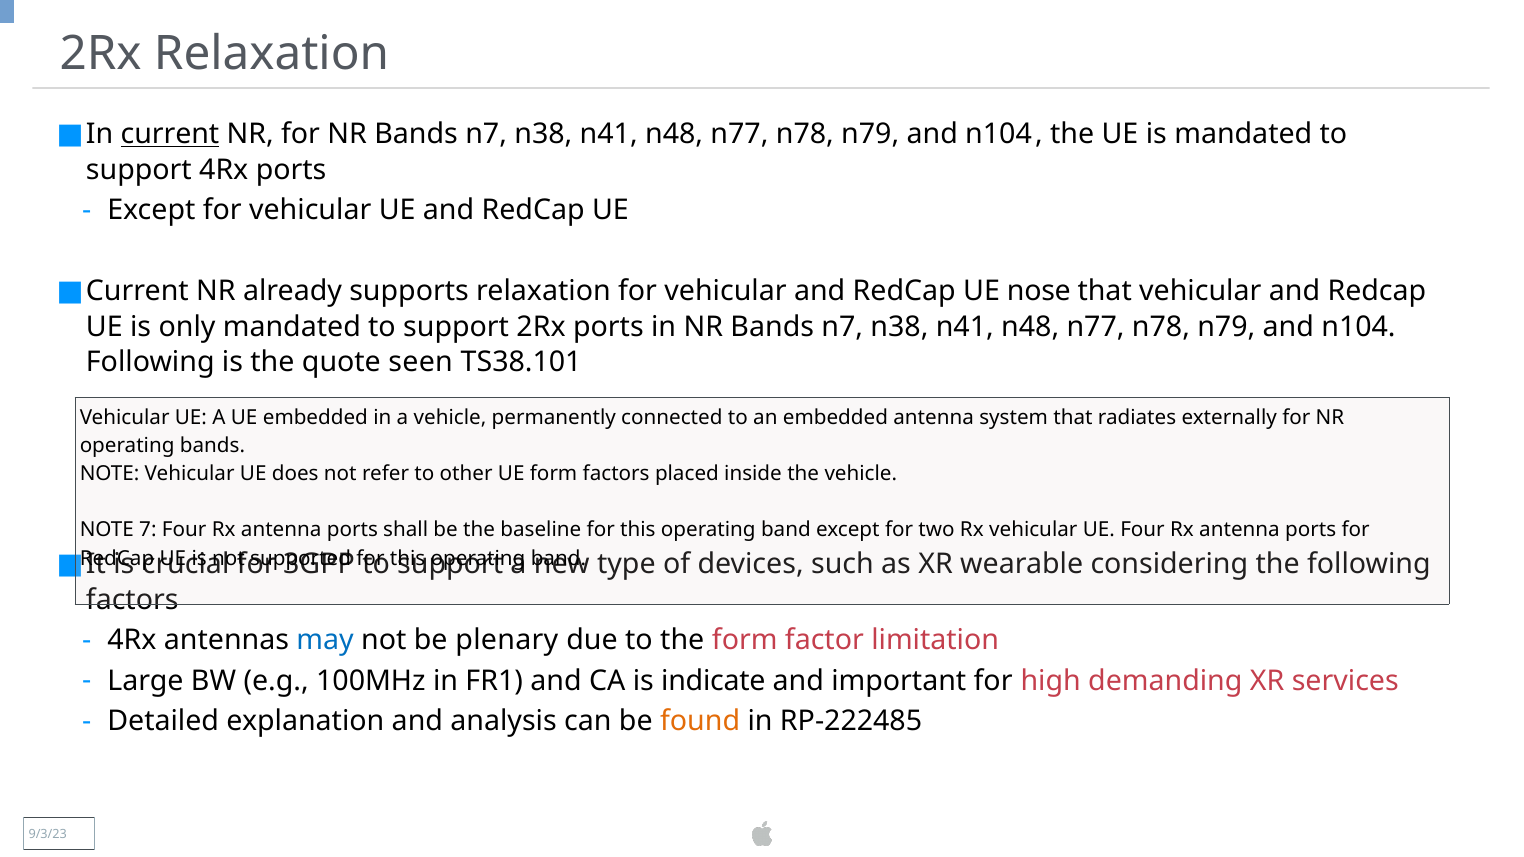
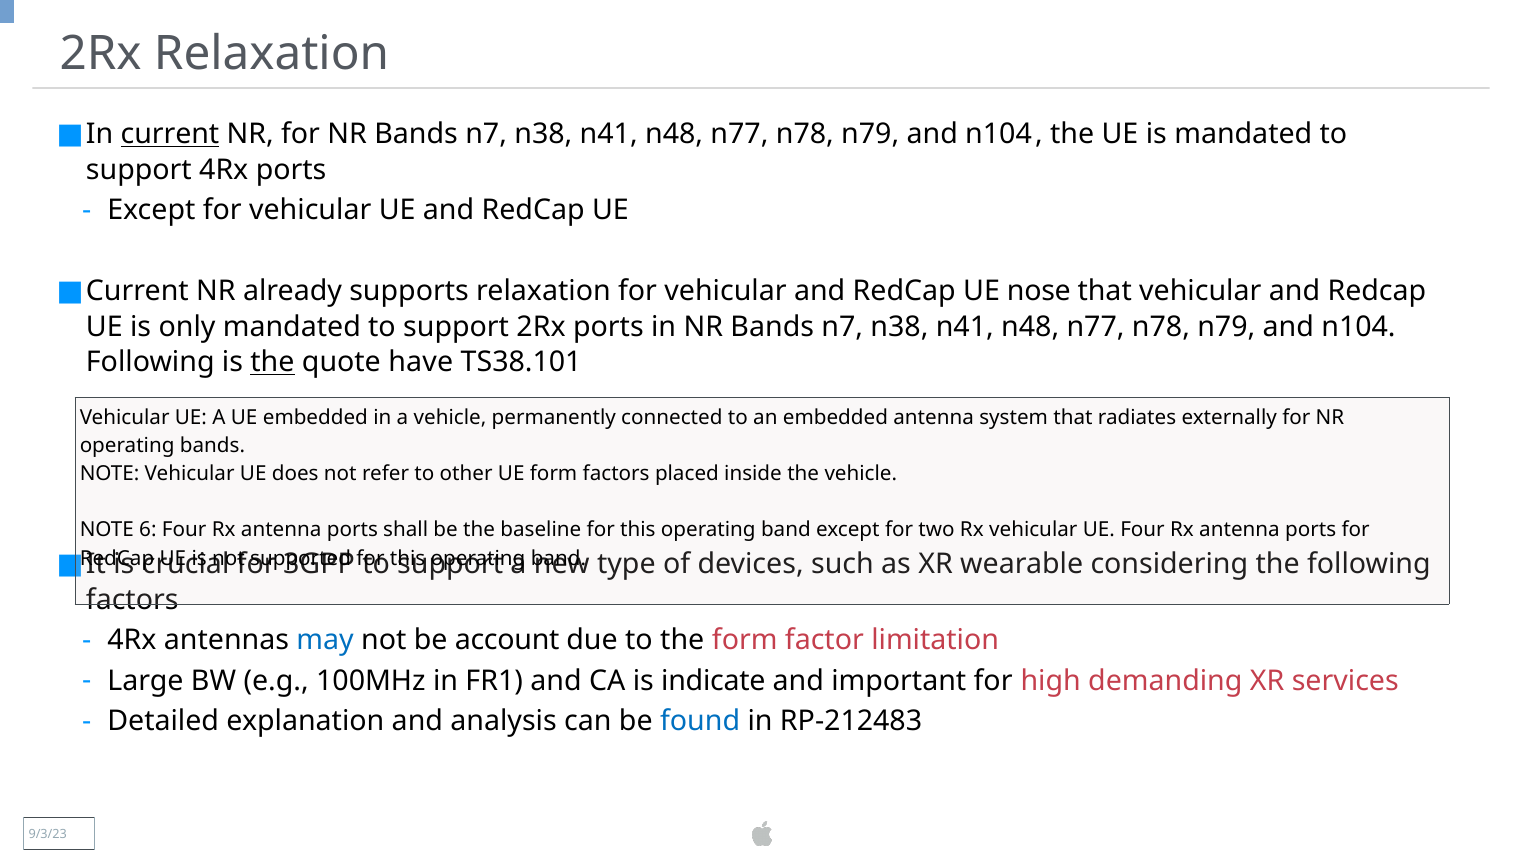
the at (272, 362) underline: none -> present
seen: seen -> have
7: 7 -> 6
plenary: plenary -> account
found colour: orange -> blue
RP-222485: RP-222485 -> RP-212483
